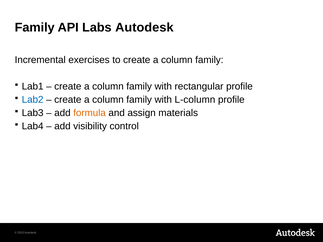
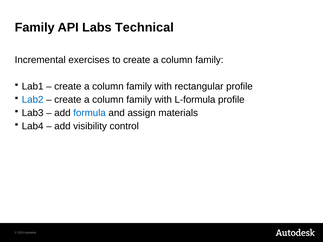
Labs Autodesk: Autodesk -> Technical
L-column: L-column -> L-formula
formula colour: orange -> blue
